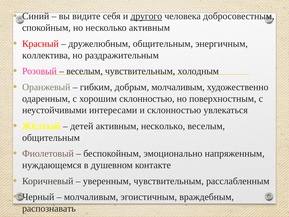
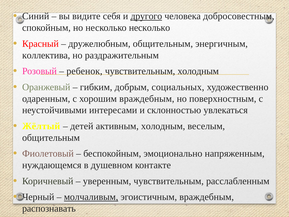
несколько активным: активным -> несколько
веселым at (85, 71): веселым -> ребенок
добрым молчаливым: молчаливым -> социальных
хорошим склонностью: склонностью -> враждебным
активным несколько: несколько -> холодным
молчаливым at (91, 197) underline: none -> present
